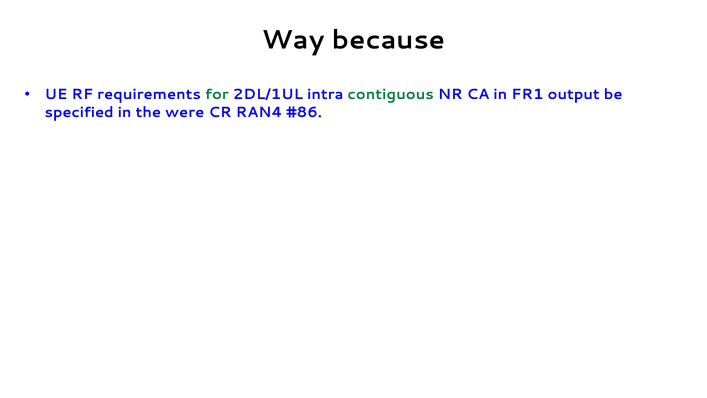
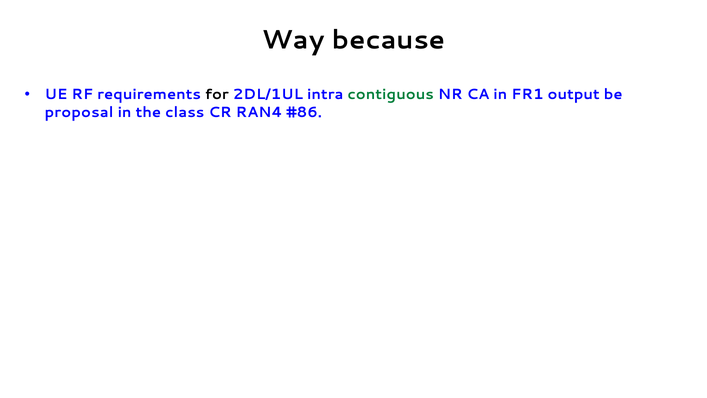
for colour: green -> black
specified: specified -> proposal
were: were -> class
